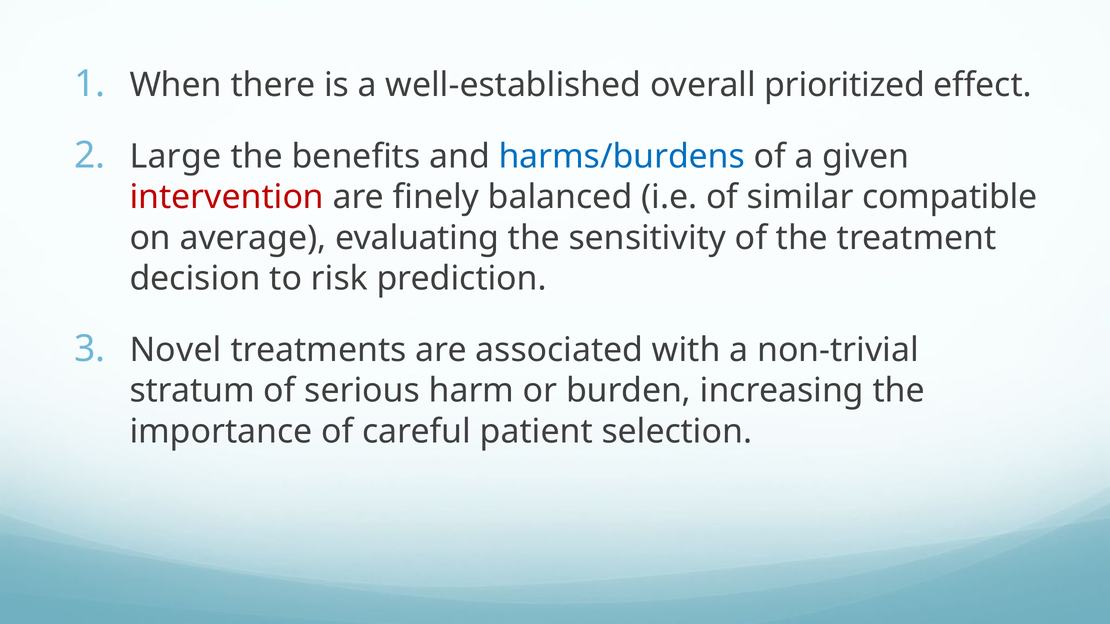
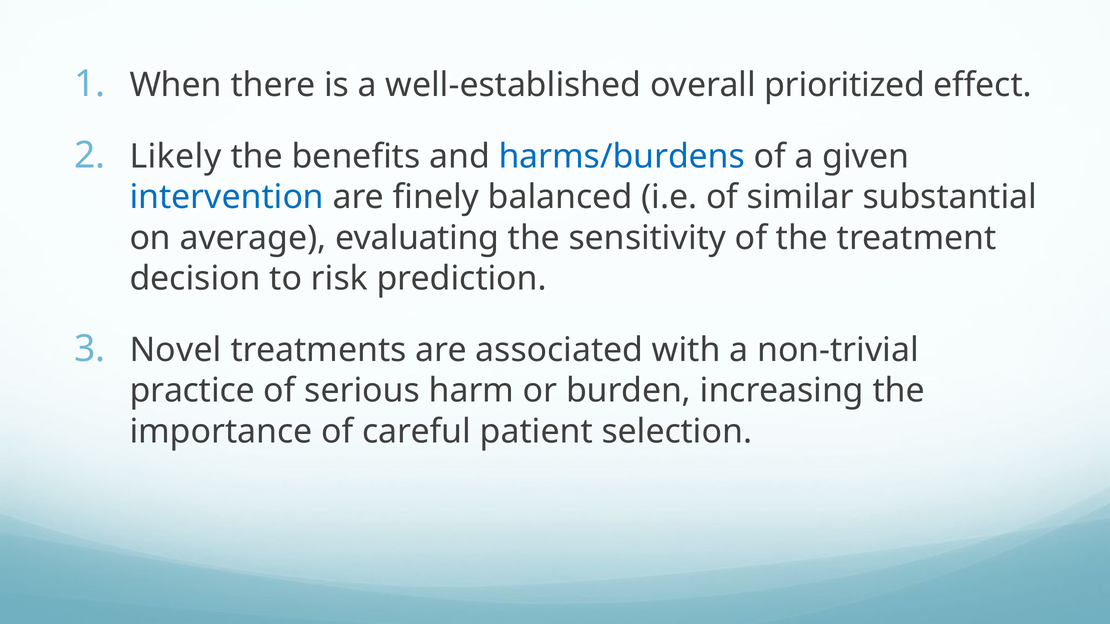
Large: Large -> Likely
intervention colour: red -> blue
compatible: compatible -> substantial
stratum: stratum -> practice
